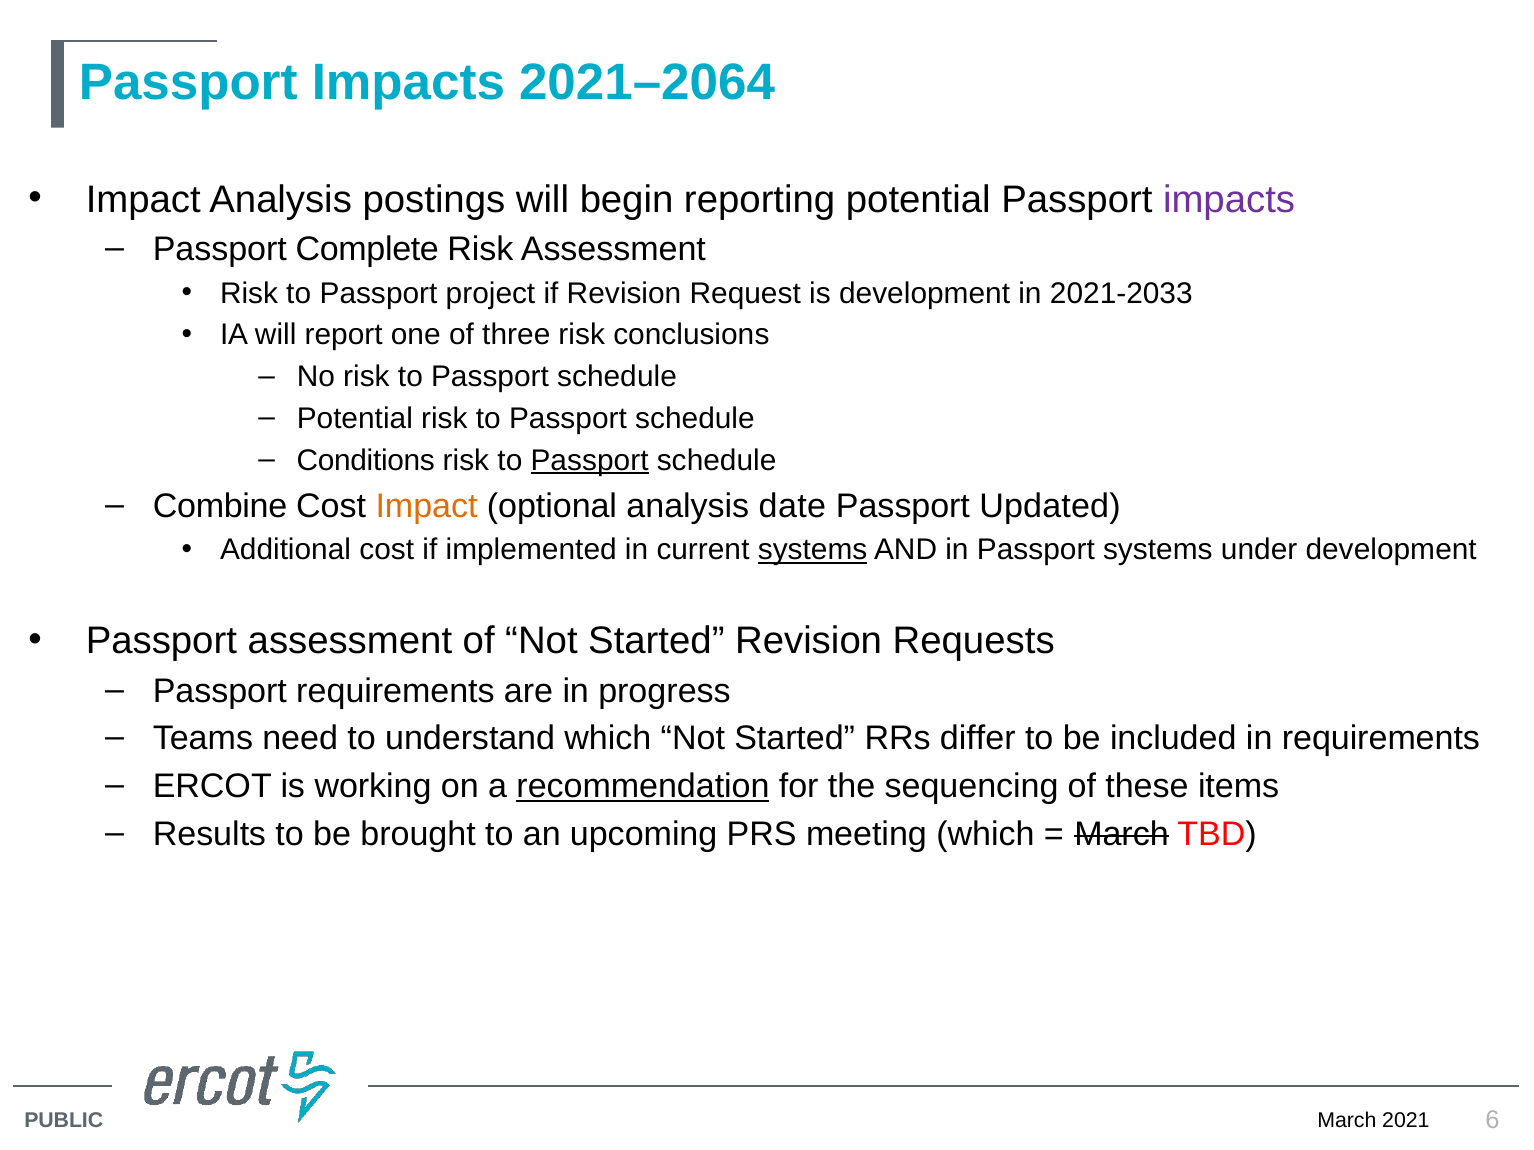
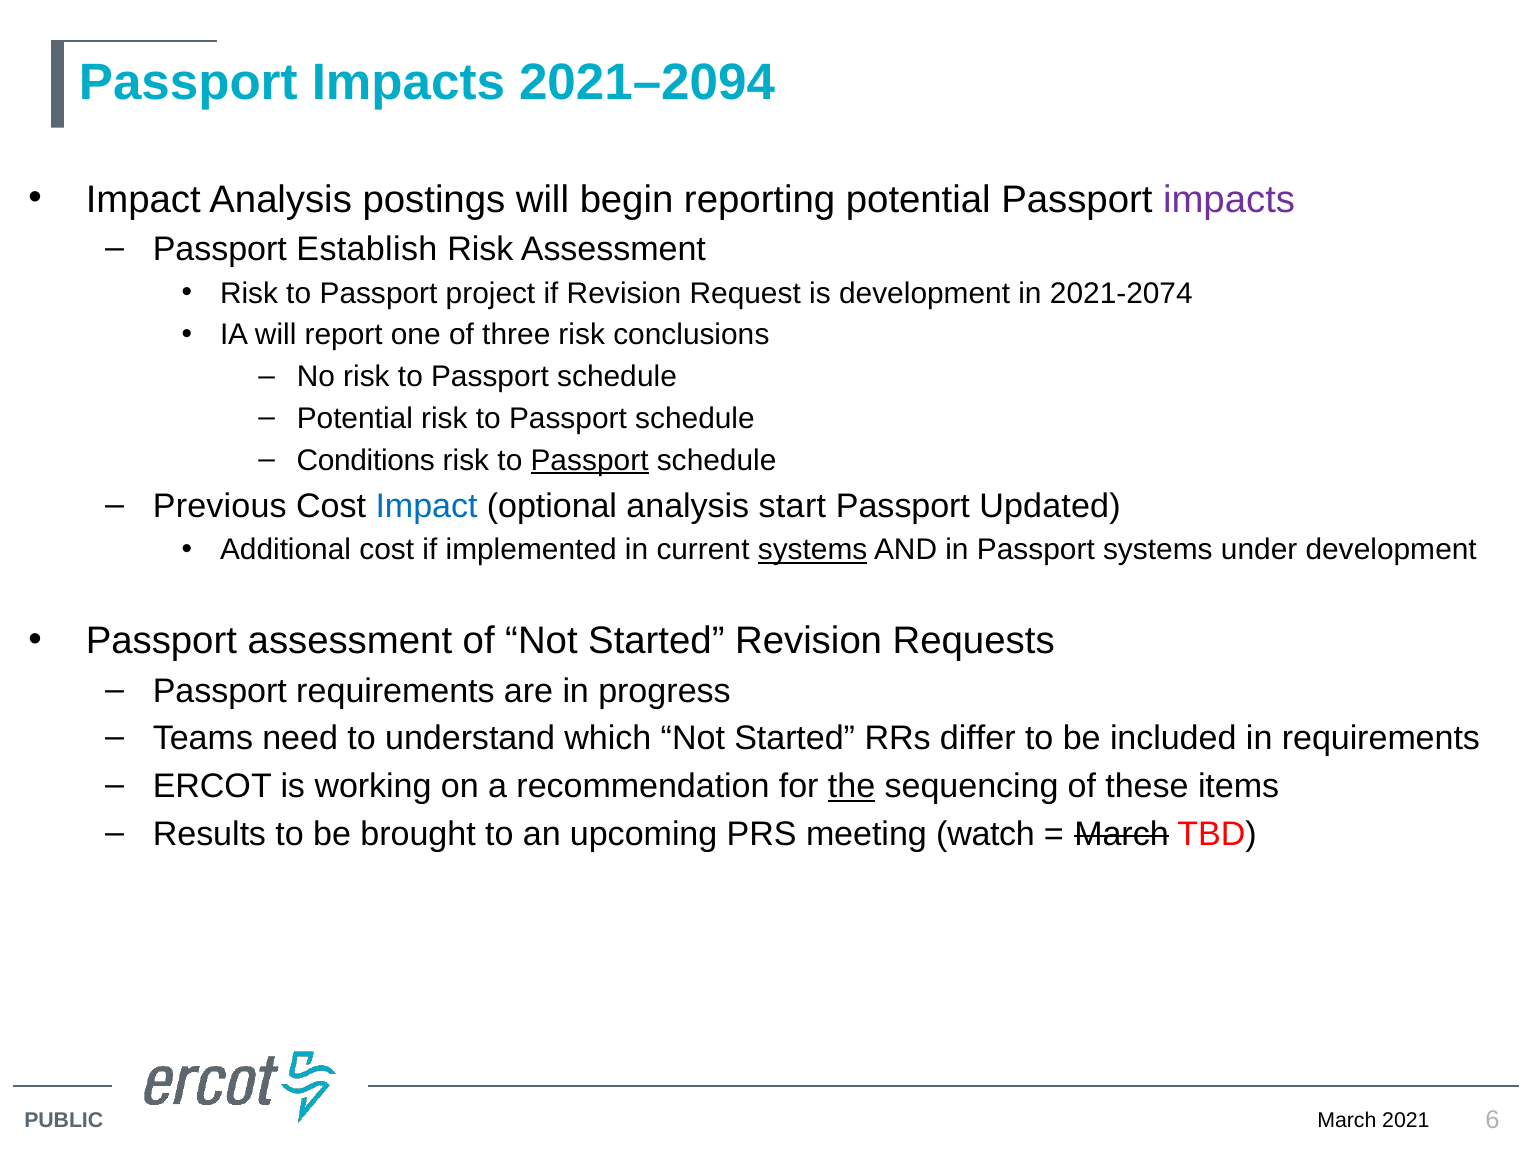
2021–2064: 2021–2064 -> 2021–2094
Complete: Complete -> Establish
2021-2033: 2021-2033 -> 2021-2074
Combine: Combine -> Previous
Impact at (427, 506) colour: orange -> blue
date: date -> start
recommendation underline: present -> none
the underline: none -> present
meeting which: which -> watch
